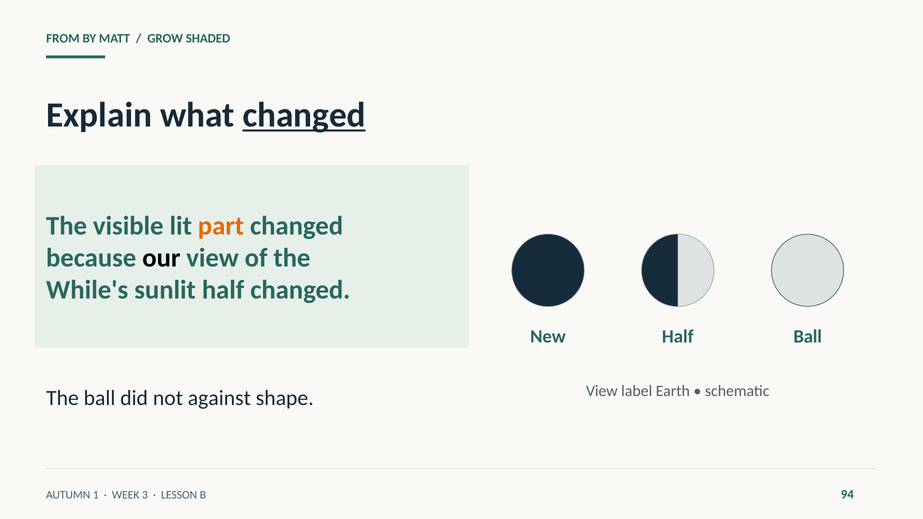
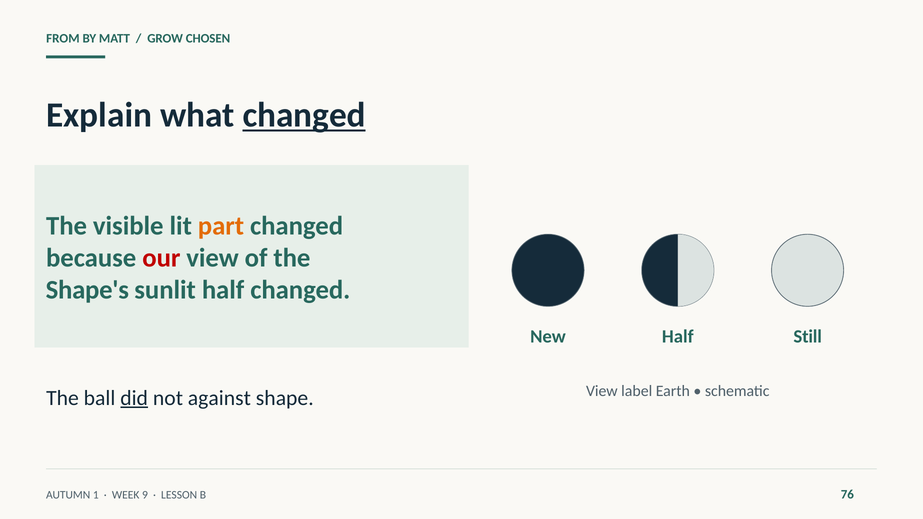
SHADED: SHADED -> CHOSEN
our colour: black -> red
While's: While's -> Shape's
Half Ball: Ball -> Still
did underline: none -> present
3: 3 -> 9
94: 94 -> 76
